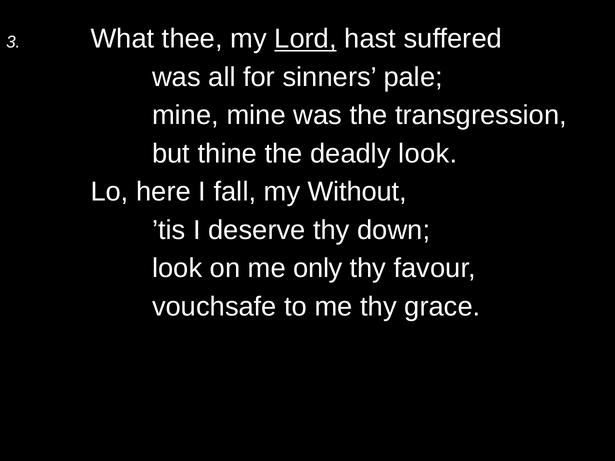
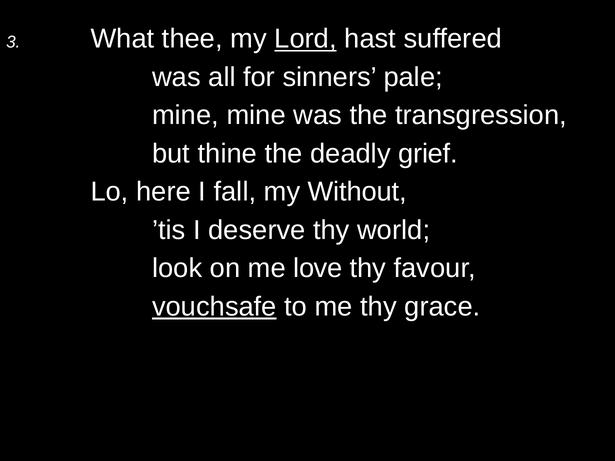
deadly look: look -> grief
down: down -> world
only: only -> love
vouchsafe underline: none -> present
